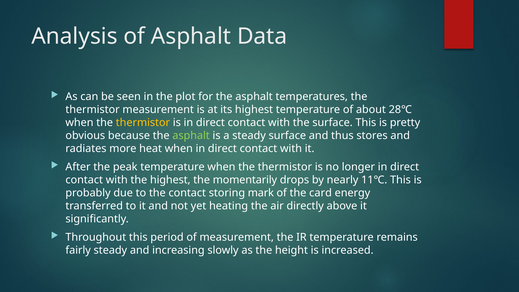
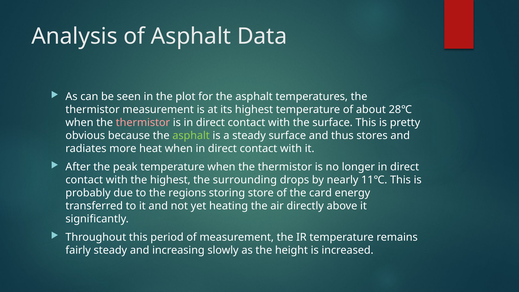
thermistor at (143, 123) colour: yellow -> pink
momentarily: momentarily -> surrounding
the contact: contact -> regions
mark: mark -> store
